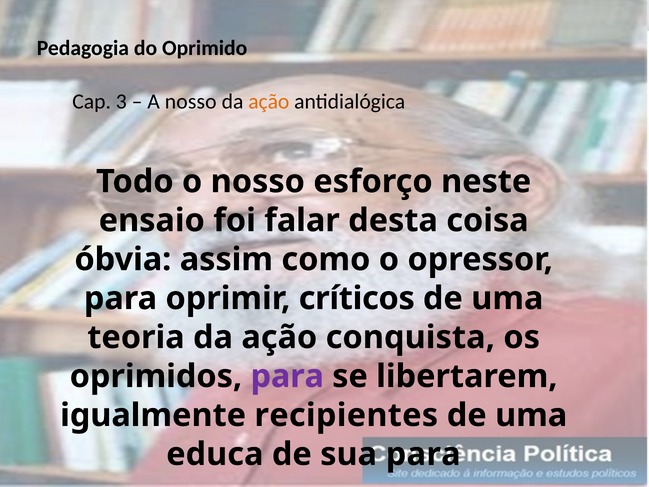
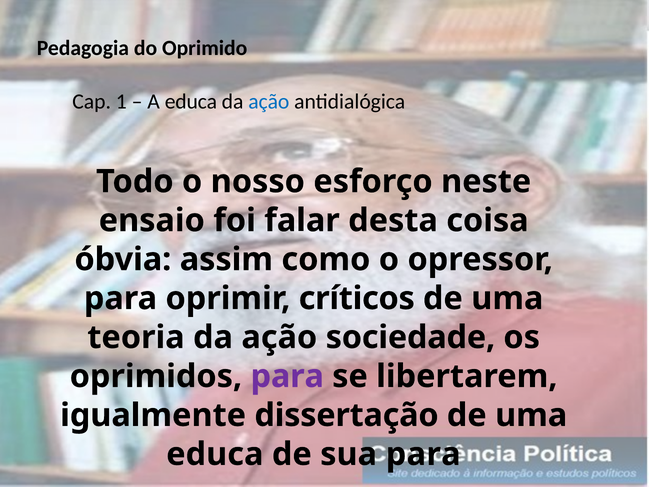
3: 3 -> 1
A nosso: nosso -> educa
ação at (269, 102) colour: orange -> blue
conquista: conquista -> sociedade
recipientes: recipientes -> dissertação
